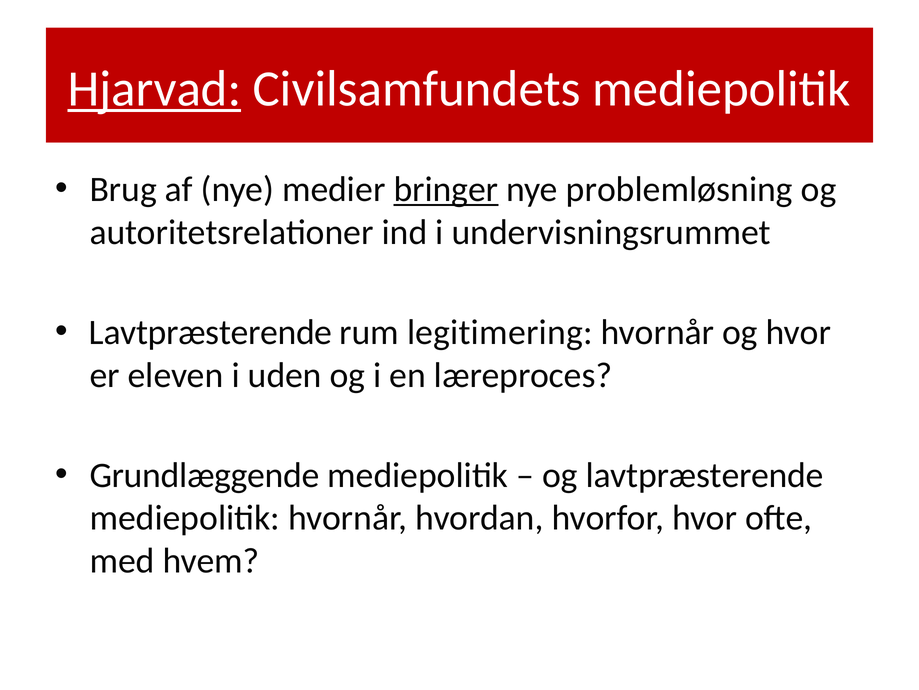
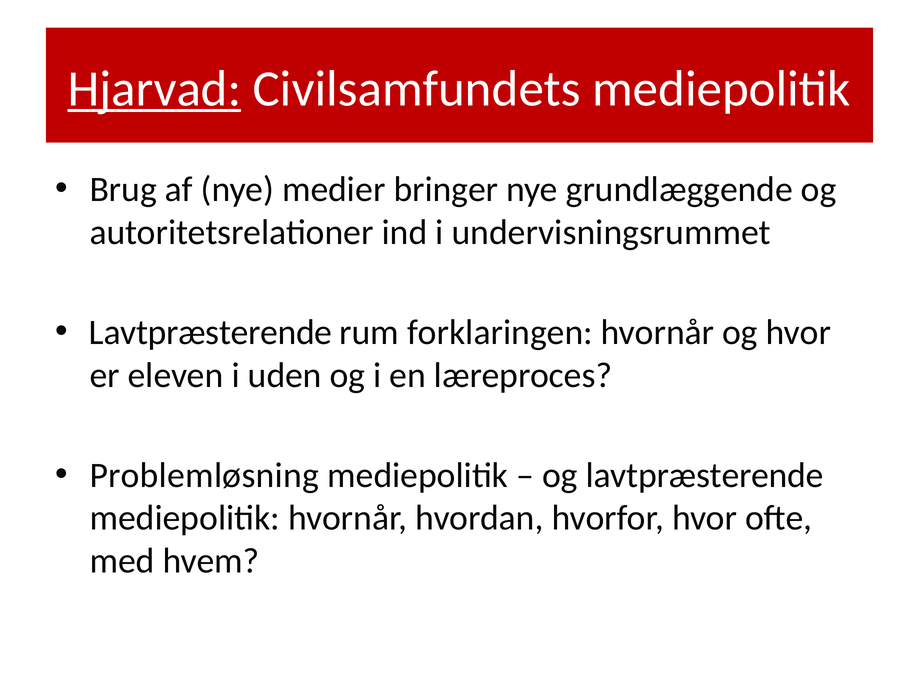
bringer underline: present -> none
problemløsning: problemløsning -> grundlæggende
legitimering: legitimering -> forklaringen
Grundlæggende: Grundlæggende -> Problemløsning
